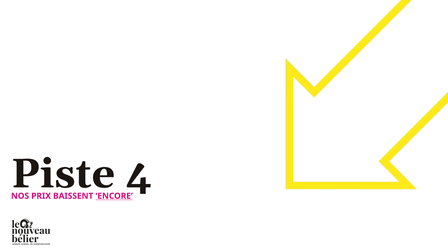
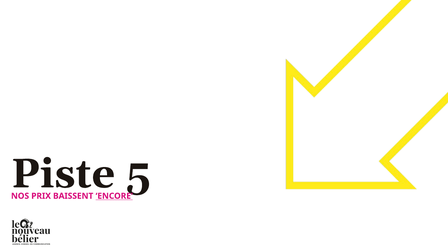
4: 4 -> 5
